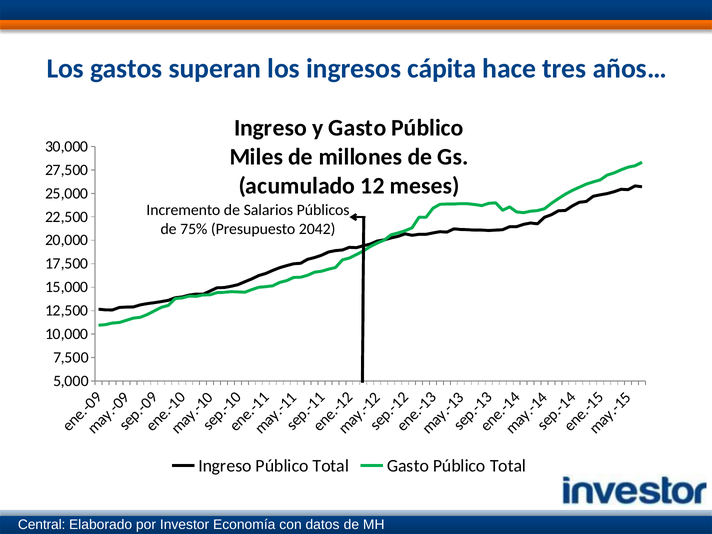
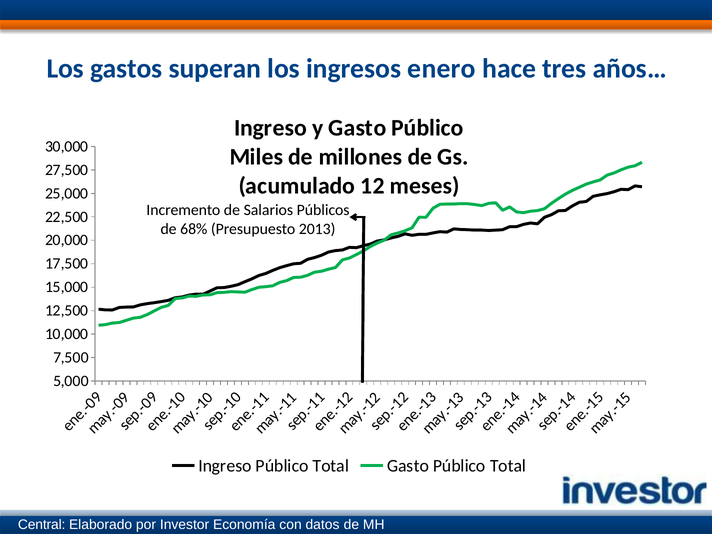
cápita: cápita -> enero
75%: 75% -> 68%
2042: 2042 -> 2013
